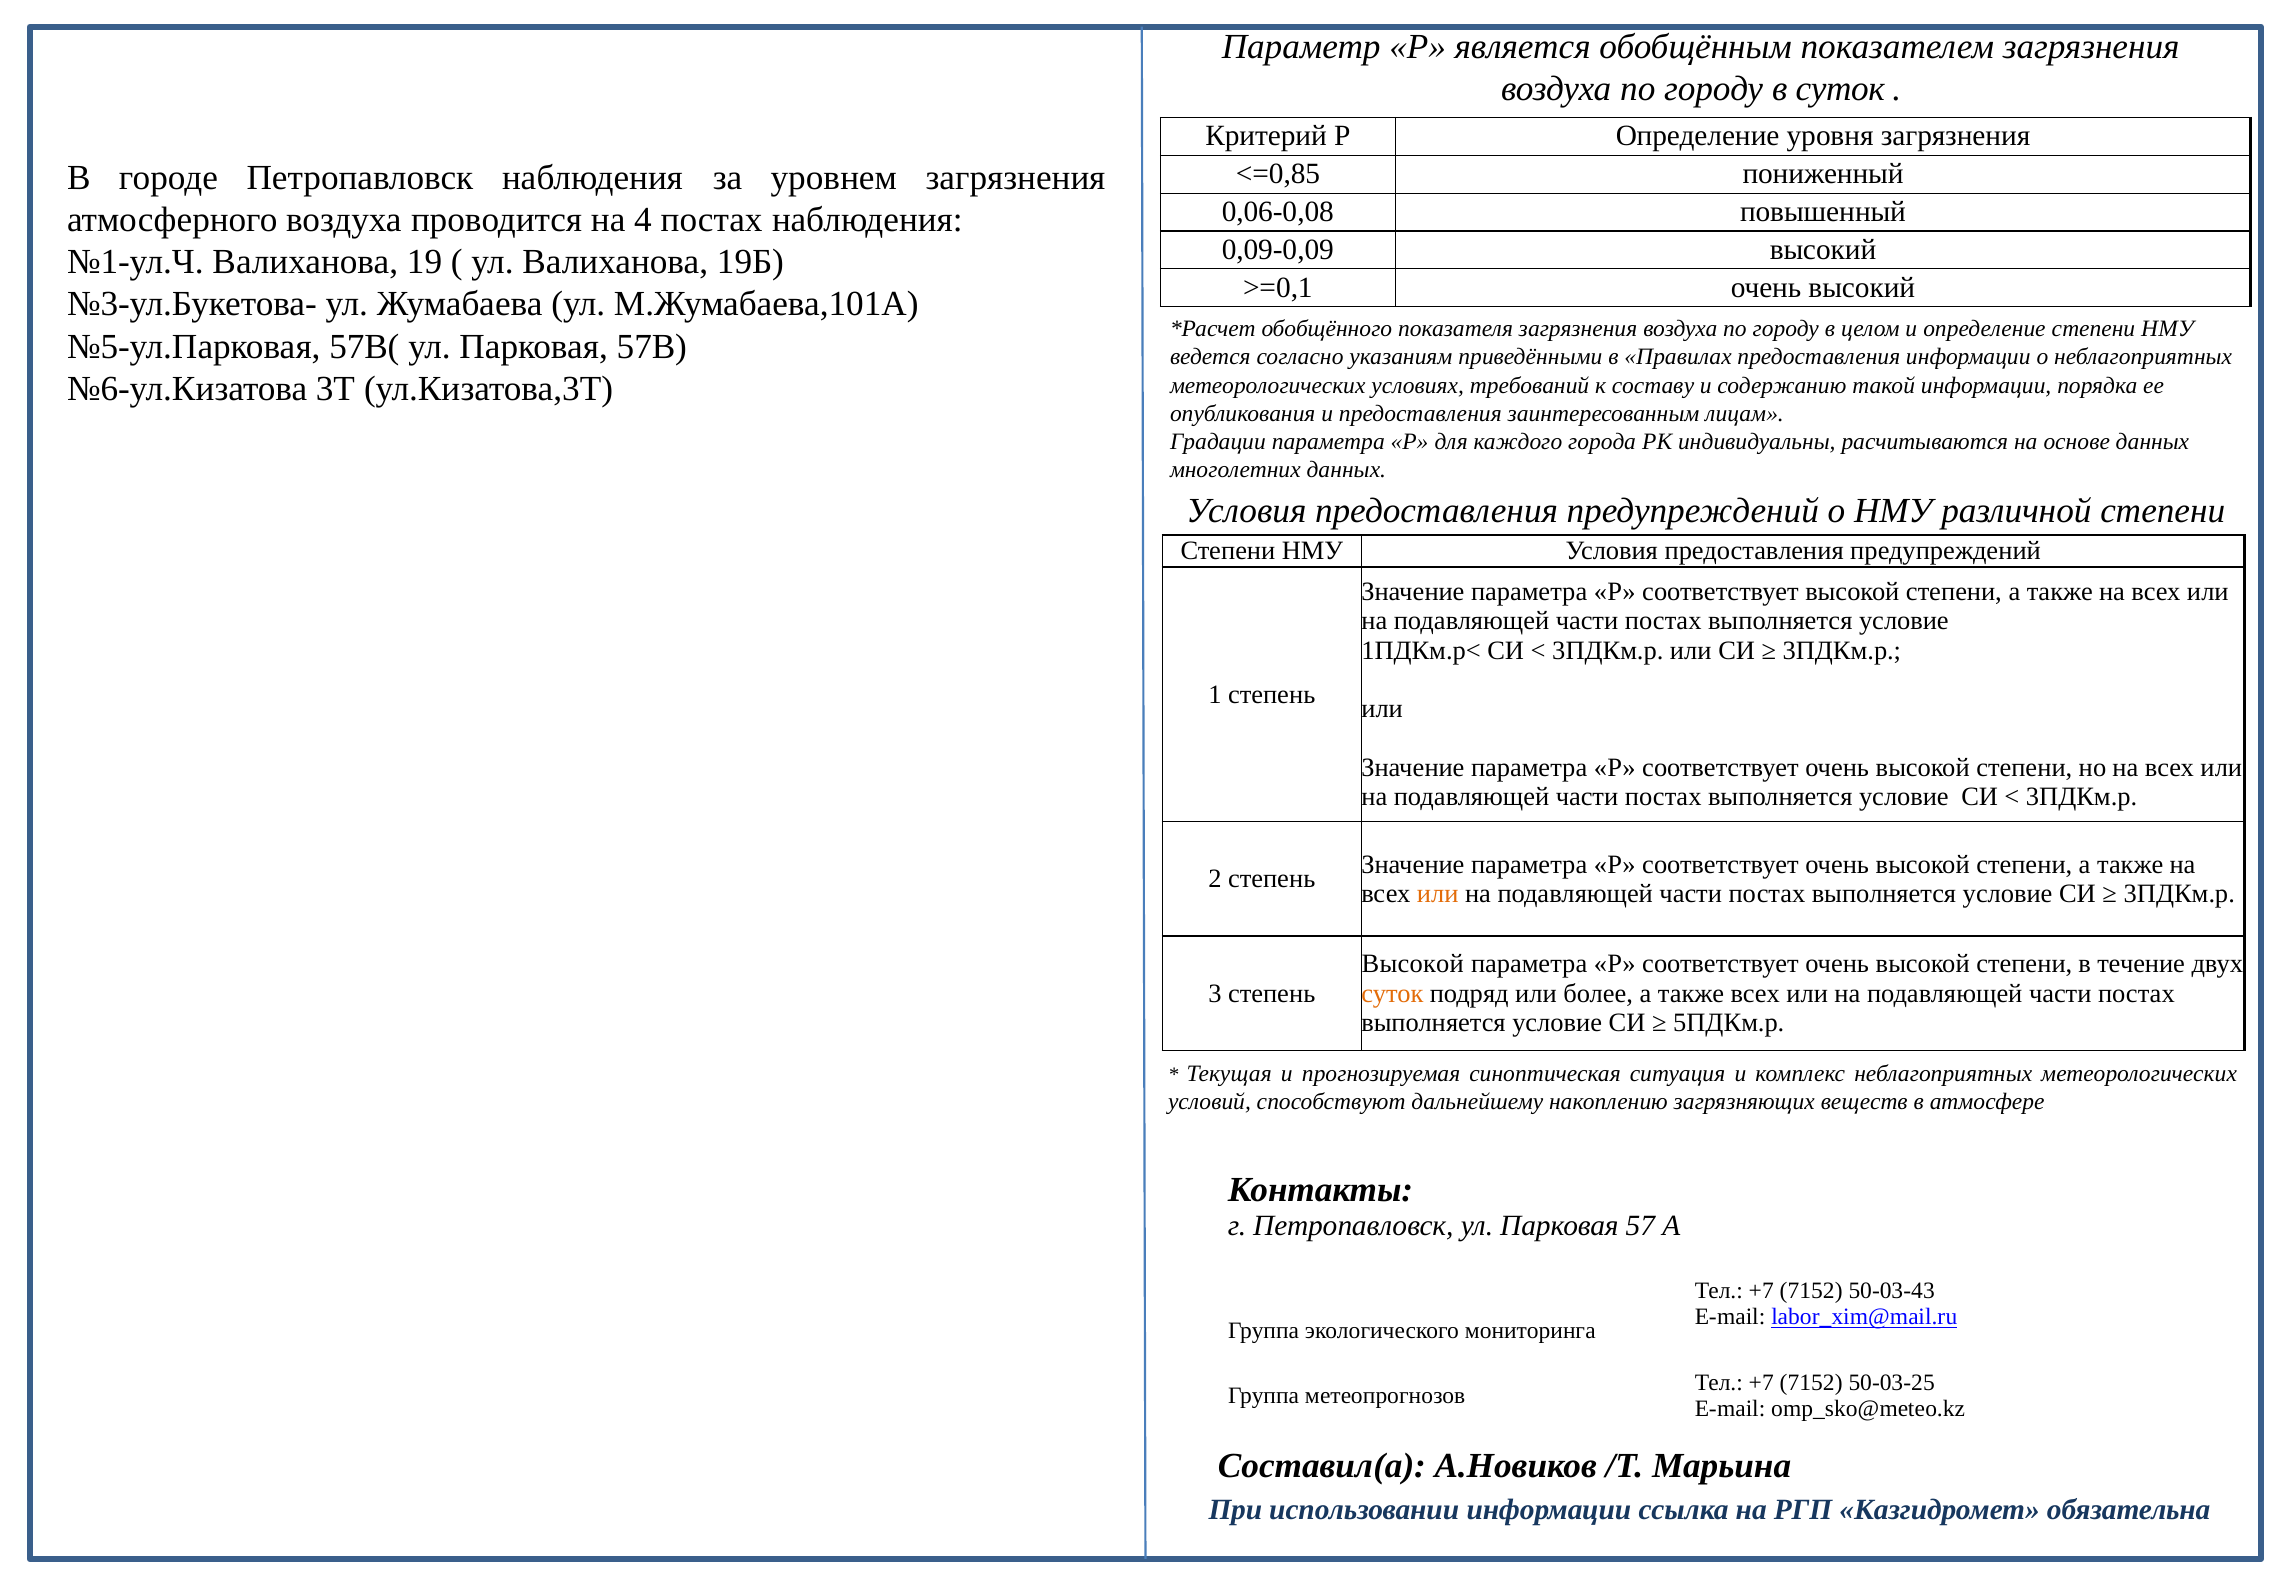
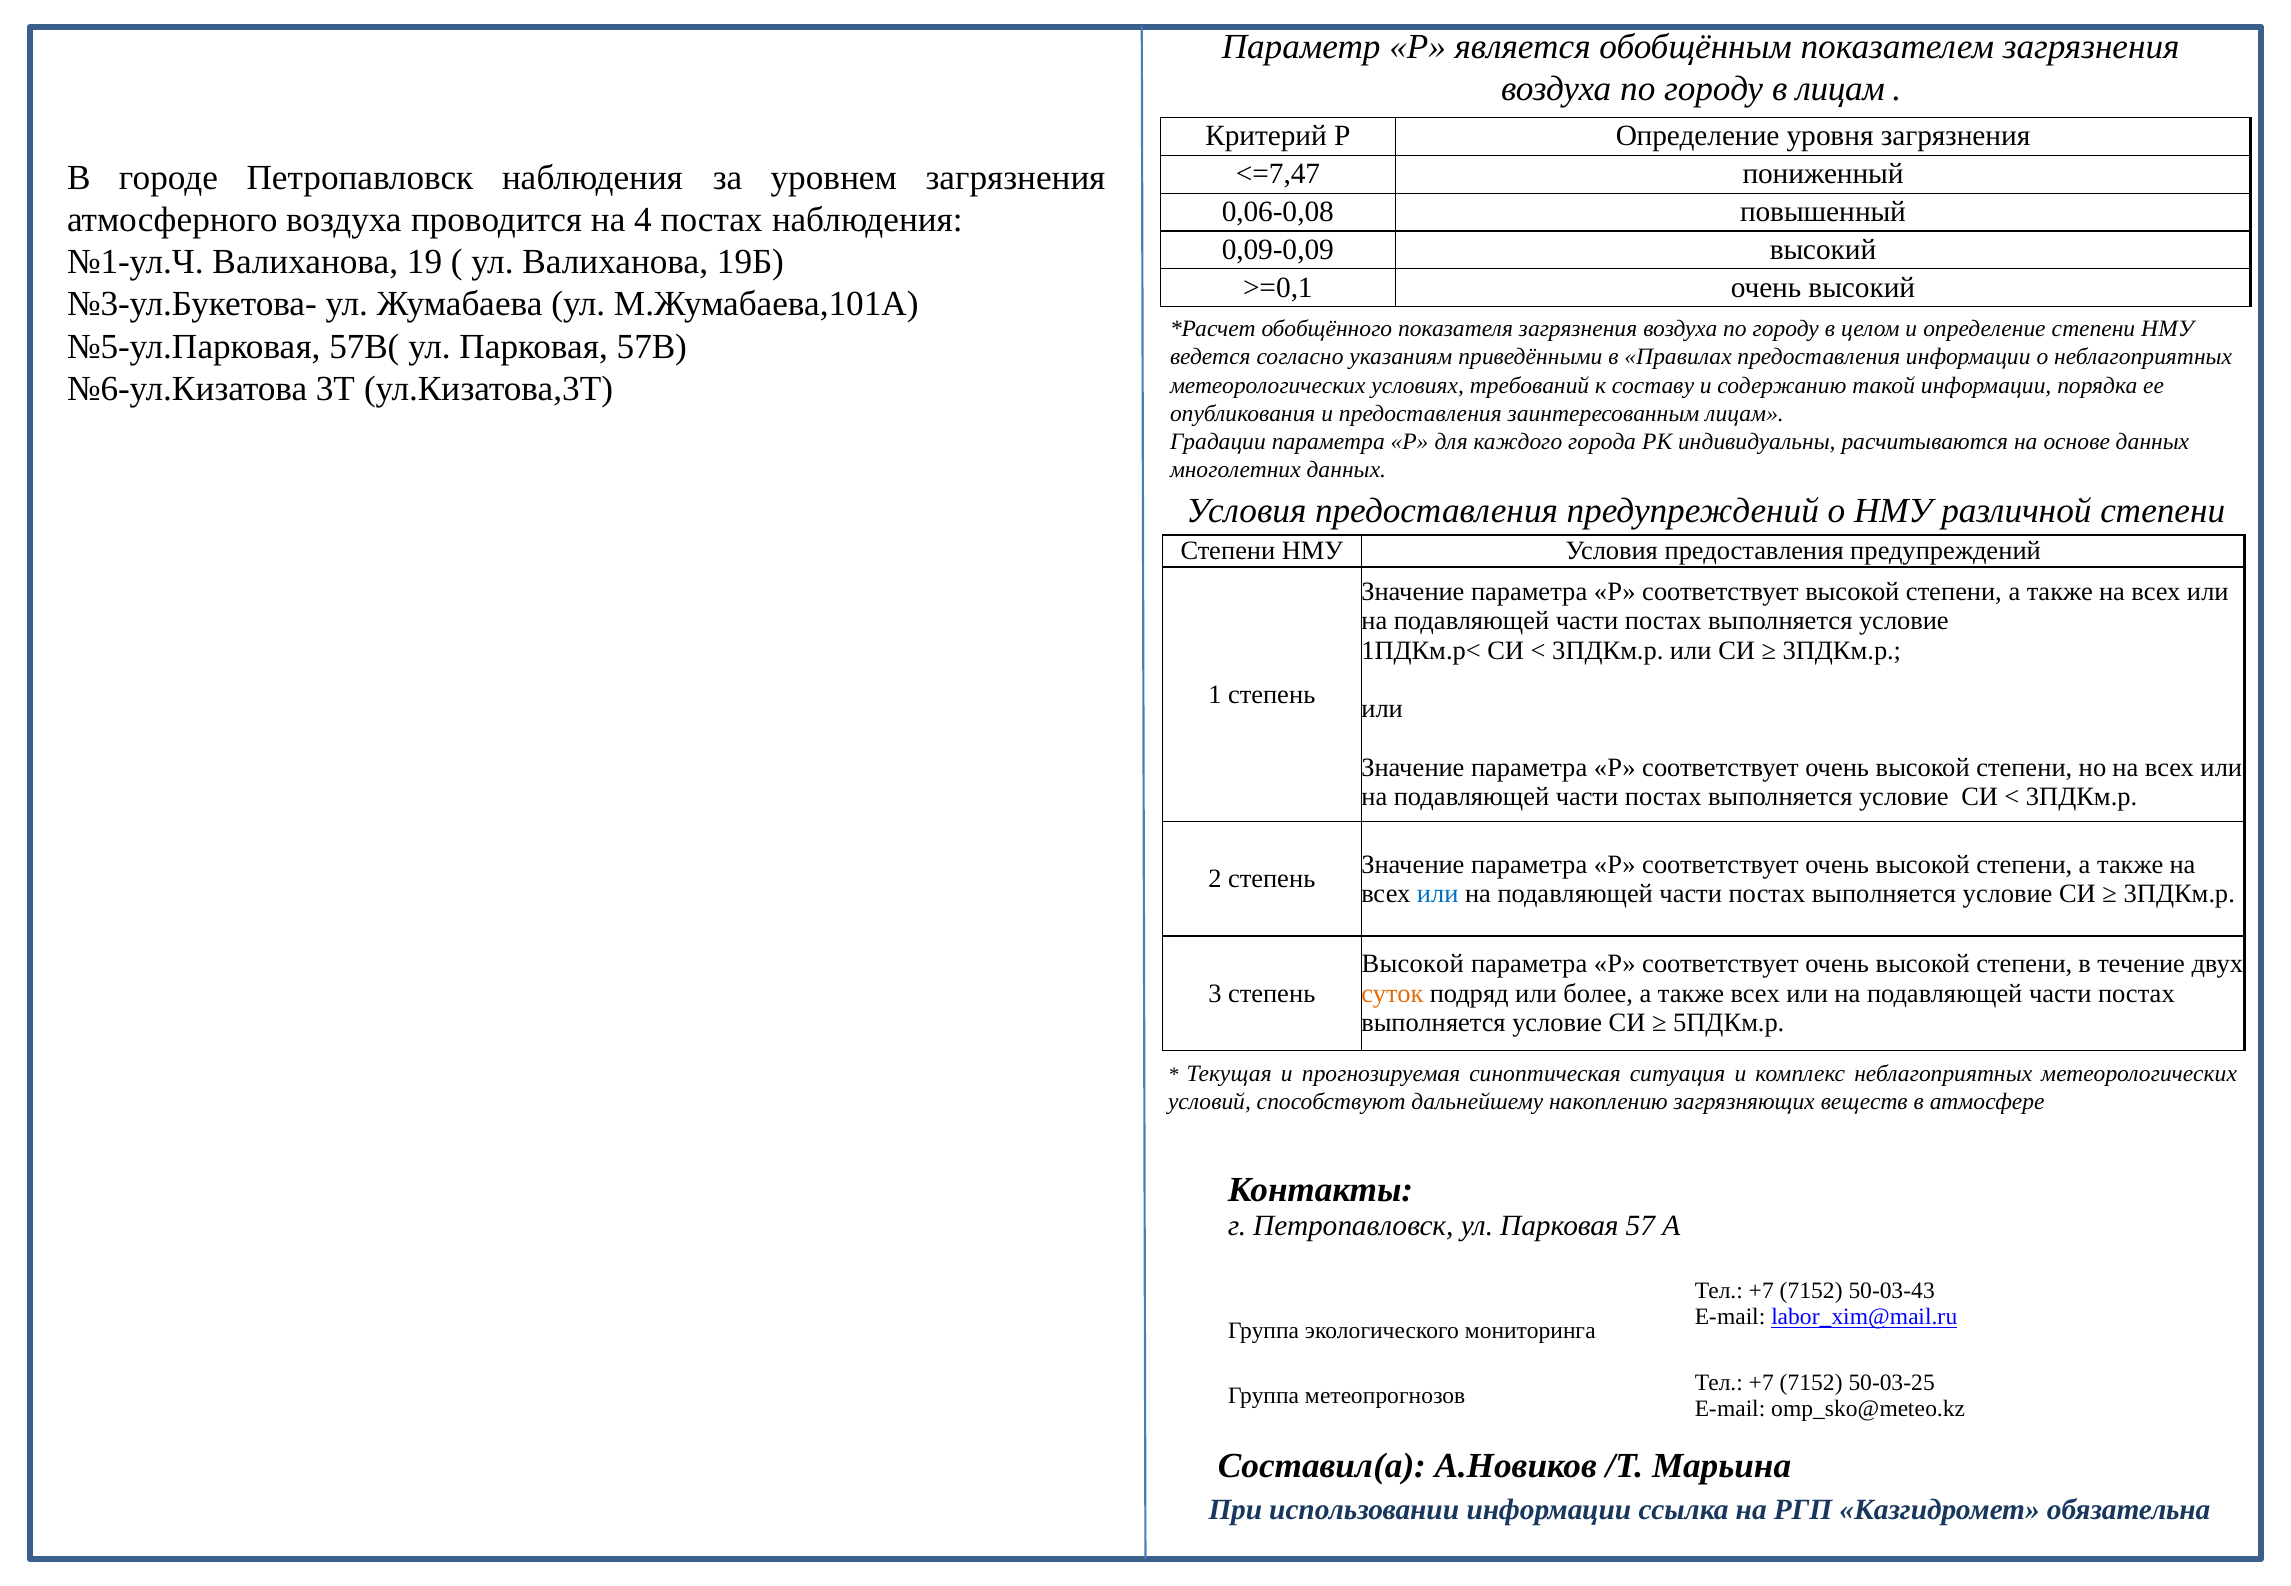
в суток: суток -> лицам
<=0,85: <=0,85 -> <=7,47
или at (1438, 894) colour: orange -> blue
